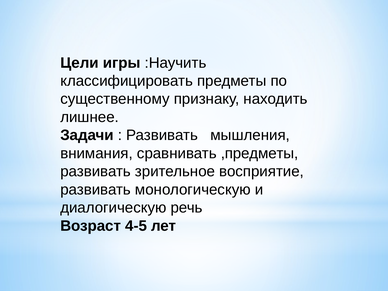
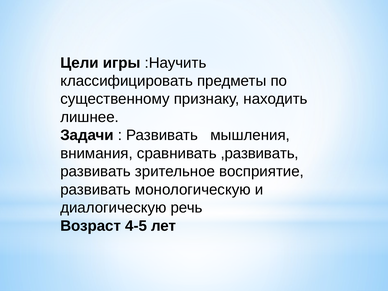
,предметы: ,предметы -> ,развивать
